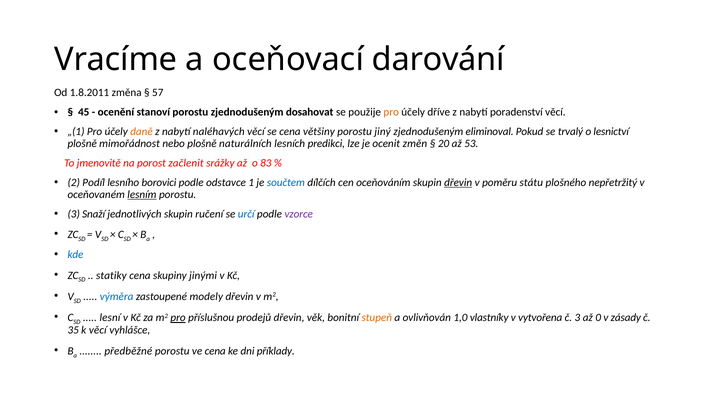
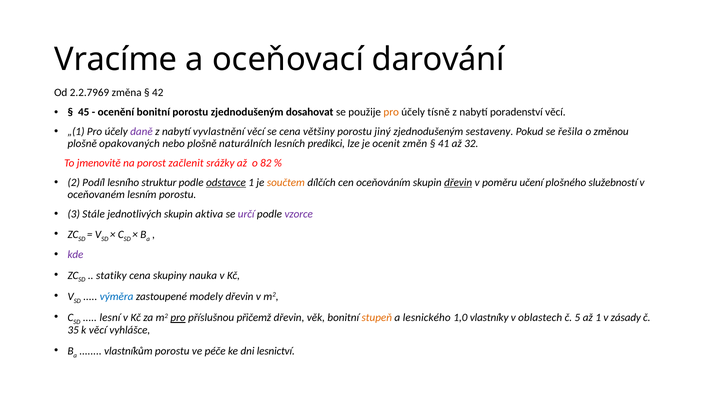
1.8.2011: 1.8.2011 -> 2.2.7969
57: 57 -> 42
ocenění stanoví: stanoví -> bonitní
dříve: dříve -> tísně
daně colour: orange -> purple
naléhavých: naléhavých -> vyvlastnění
eliminoval: eliminoval -> sestaveny
trvalý: trvalý -> řešila
lesnictví: lesnictví -> změnou
mimořádnost: mimořádnost -> opakovaných
20: 20 -> 41
53: 53 -> 32
83: 83 -> 82
borovici: borovici -> struktur
odstavce underline: none -> present
součtem colour: blue -> orange
státu: státu -> učení
nepřetržitý: nepřetržitý -> služebností
lesním underline: present -> none
Snaží: Snaží -> Stále
ručení: ručení -> aktiva
určí colour: blue -> purple
kde colour: blue -> purple
jinými: jinými -> nauka
prodejů: prodejů -> přičemž
ovlivňován: ovlivňován -> lesnického
vytvořena: vytvořena -> oblastech
č 3: 3 -> 5
až 0: 0 -> 1
předběžné: předběžné -> vlastníkům
ve cena: cena -> péče
příklady: příklady -> lesnictví
